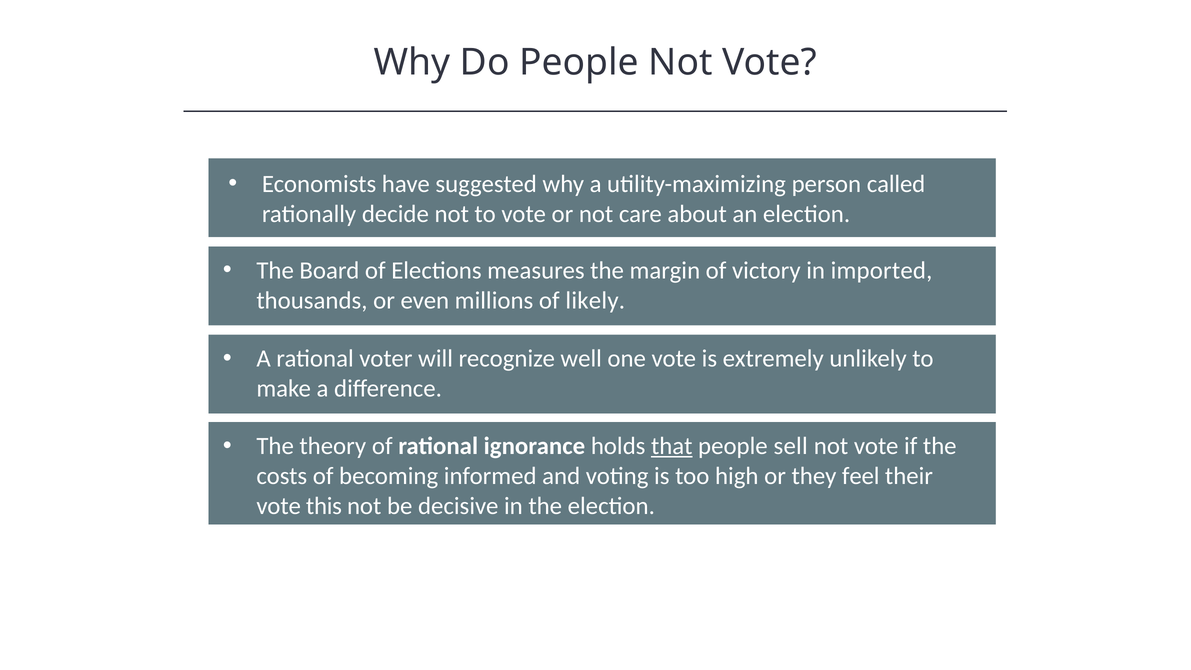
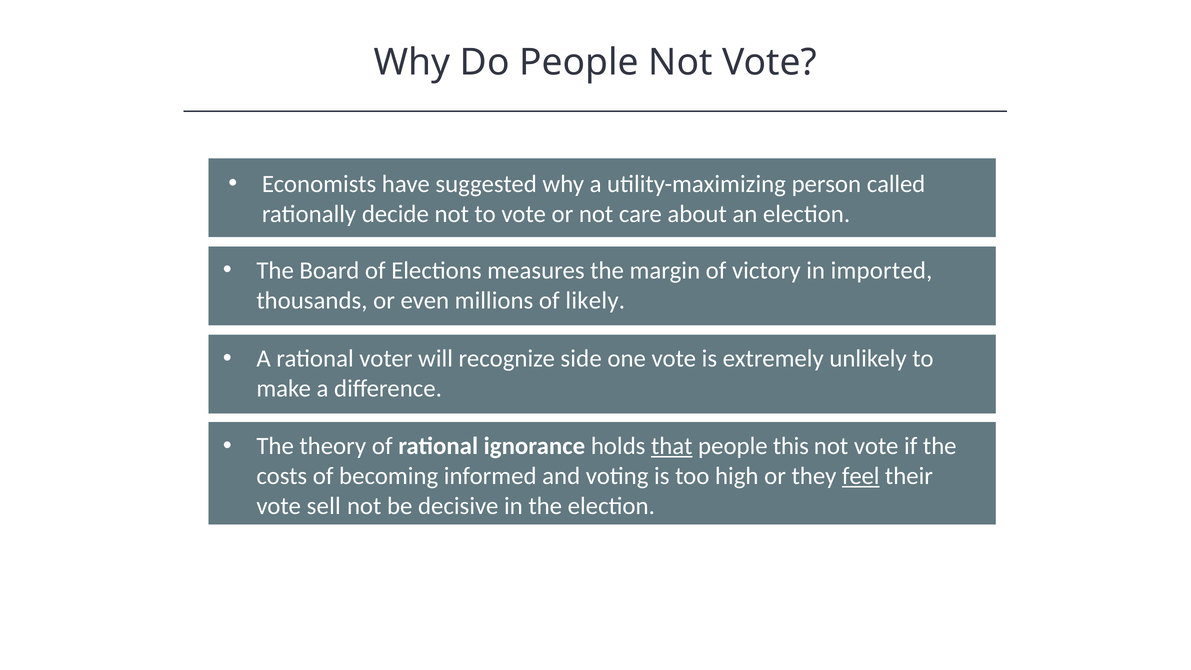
well: well -> side
sell: sell -> this
feel underline: none -> present
this: this -> sell
